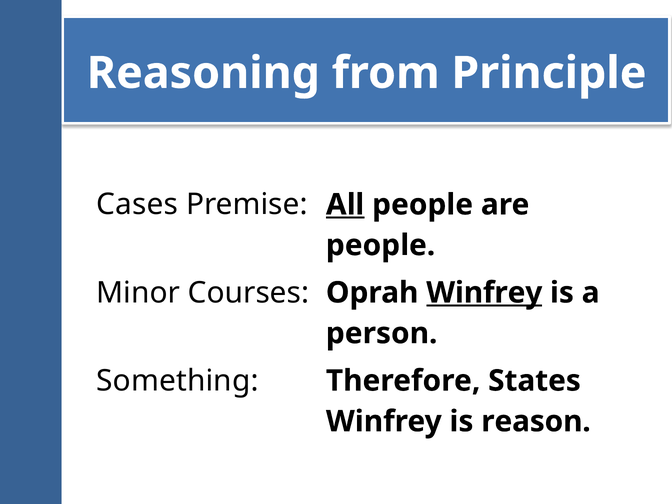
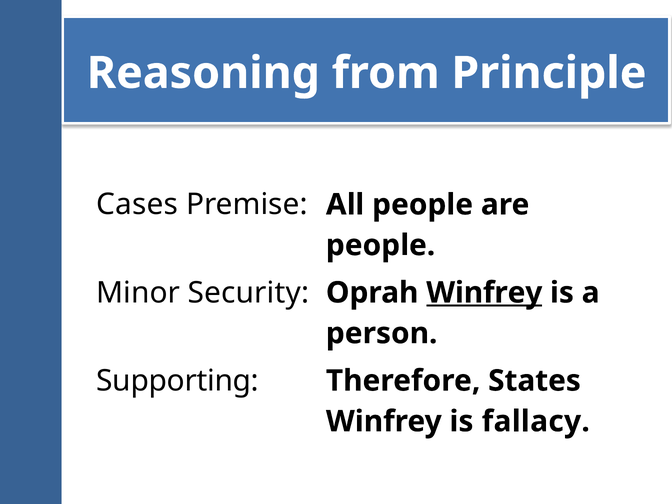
All underline: present -> none
Courses: Courses -> Security
Something: Something -> Supporting
reason: reason -> fallacy
